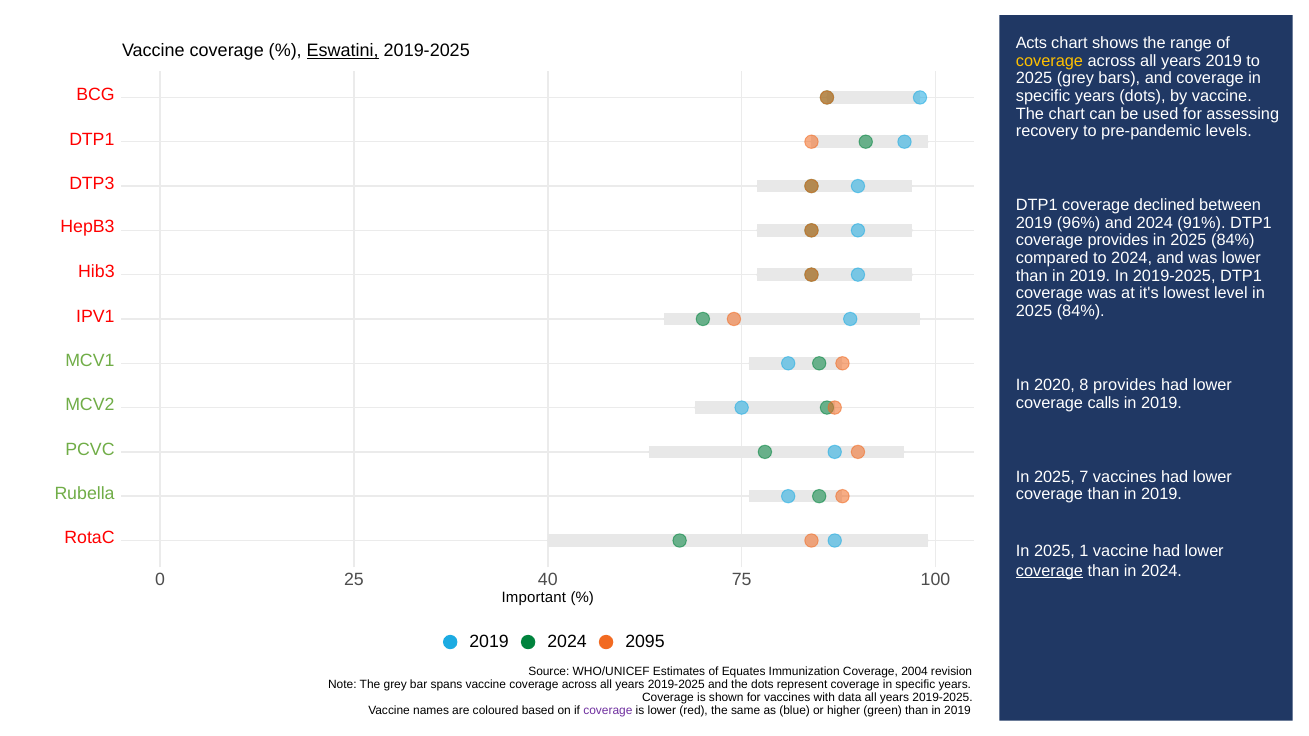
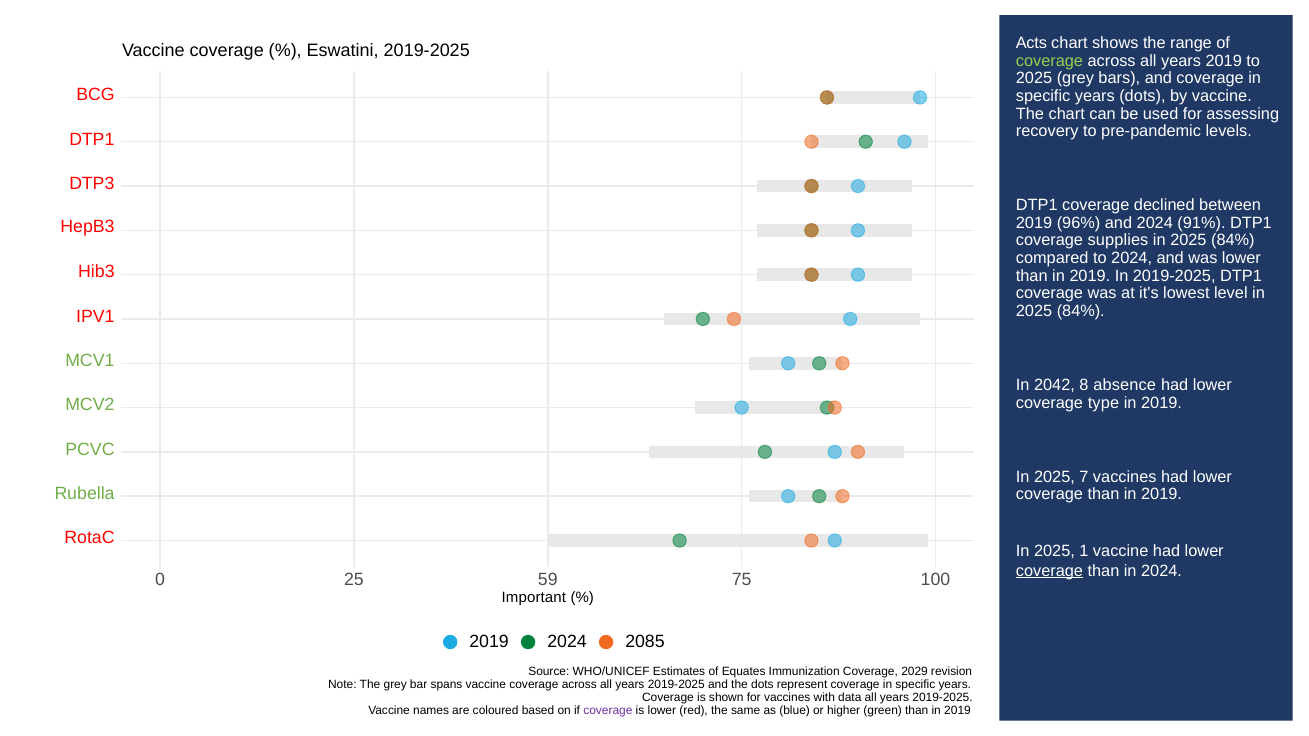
Eswatini underline: present -> none
coverage at (1049, 61) colour: yellow -> light green
coverage provides: provides -> supplies
2020: 2020 -> 2042
8 provides: provides -> absence
calls: calls -> type
40: 40 -> 59
2095: 2095 -> 2085
2004: 2004 -> 2029
